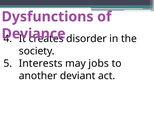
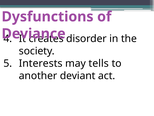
jobs: jobs -> tells
